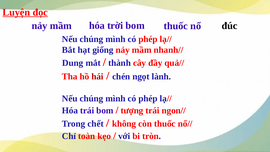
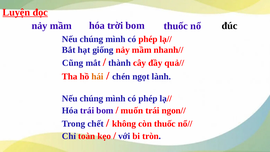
Dung: Dung -> Cũng
hái colour: red -> orange
tượng: tượng -> muốn
